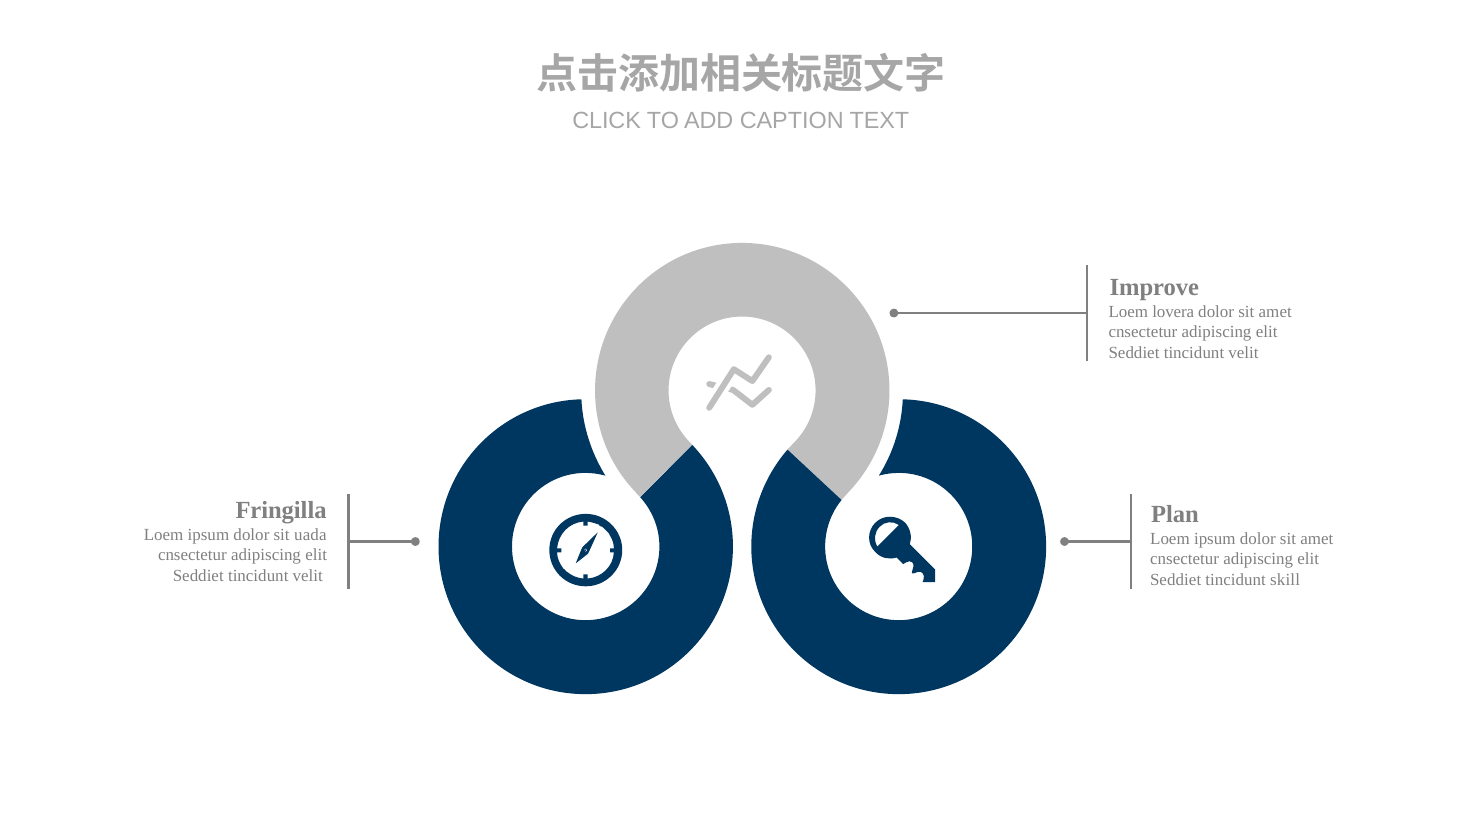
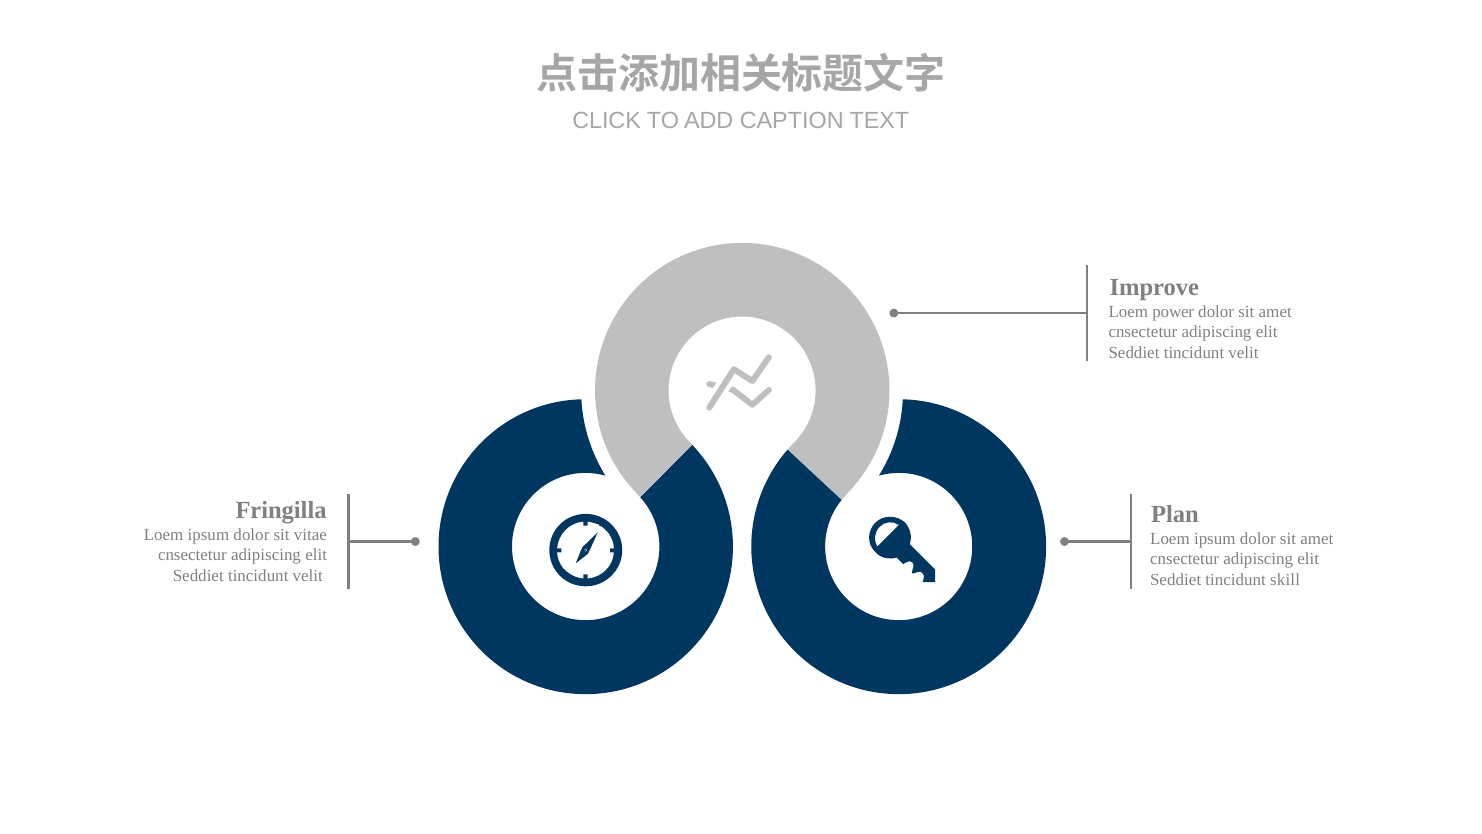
lovera: lovera -> power
uada: uada -> vitae
